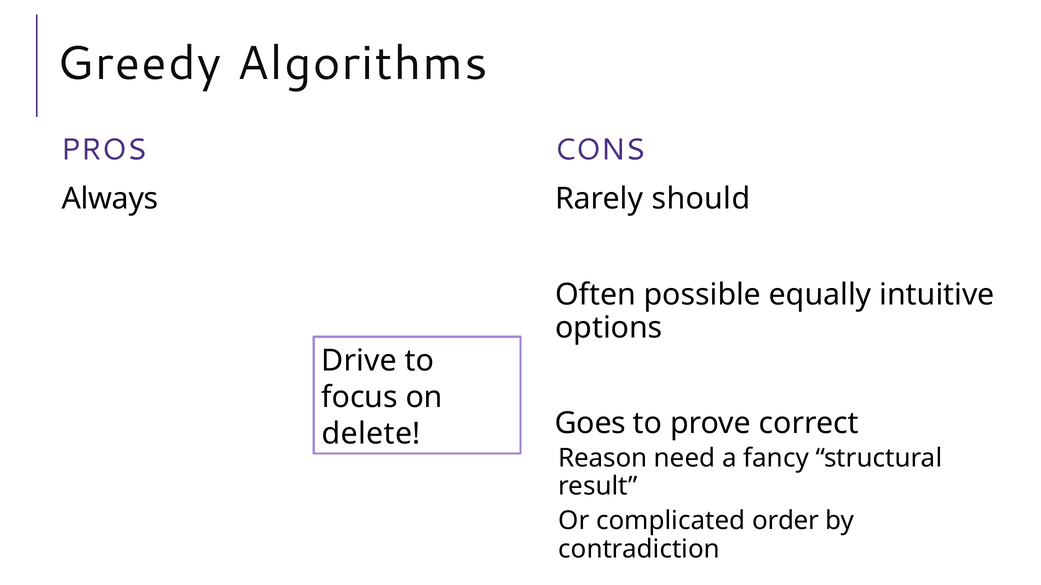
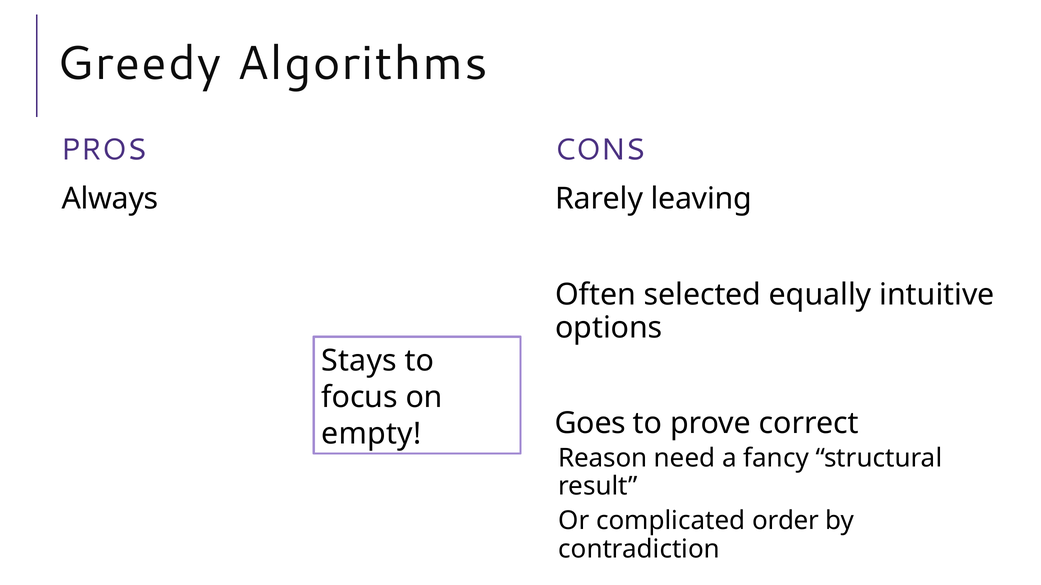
should: should -> leaving
possible: possible -> selected
Drive: Drive -> Stays
delete: delete -> empty
